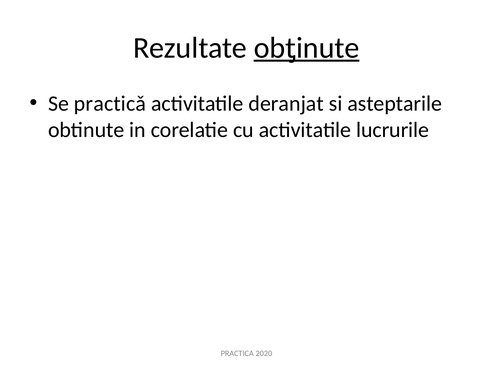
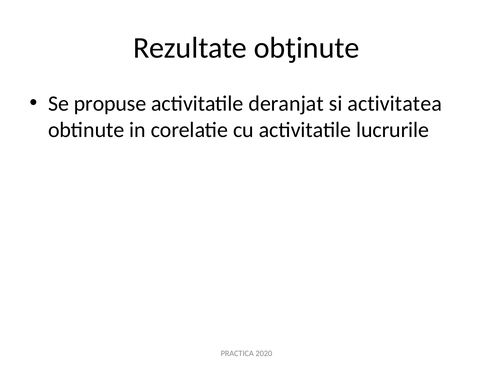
obƫinute underline: present -> none
practicǎ: practicǎ -> propuse
asteptarile: asteptarile -> activitatea
